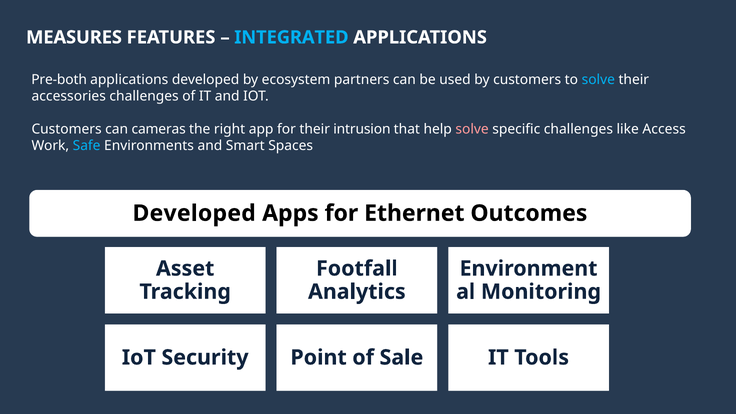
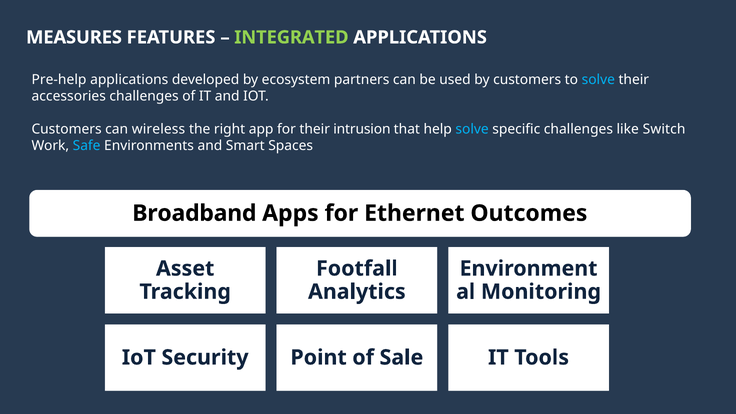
INTEGRATED colour: light blue -> light green
Pre-both: Pre-both -> Pre-help
cameras: cameras -> wireless
solve at (472, 129) colour: pink -> light blue
Access: Access -> Switch
Developed at (194, 213): Developed -> Broadband
